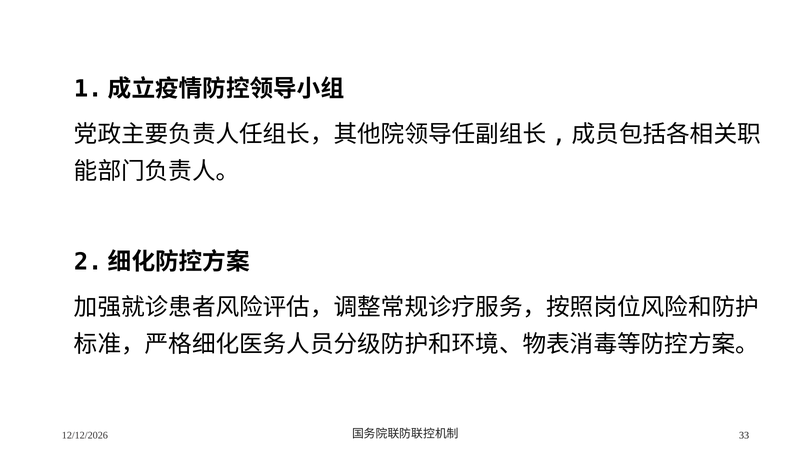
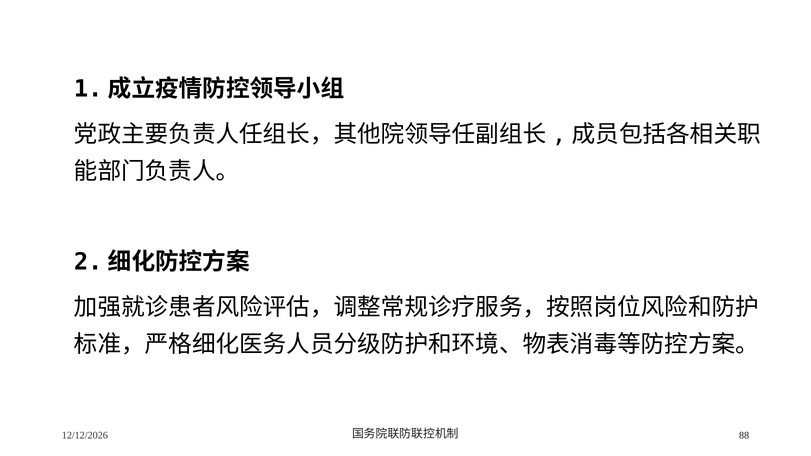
33: 33 -> 88
